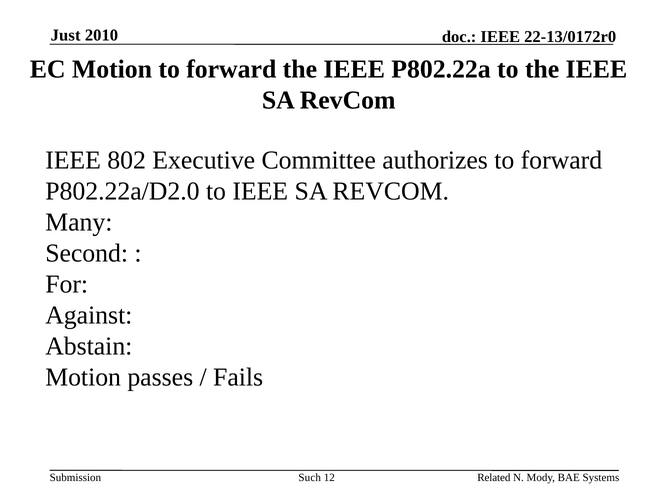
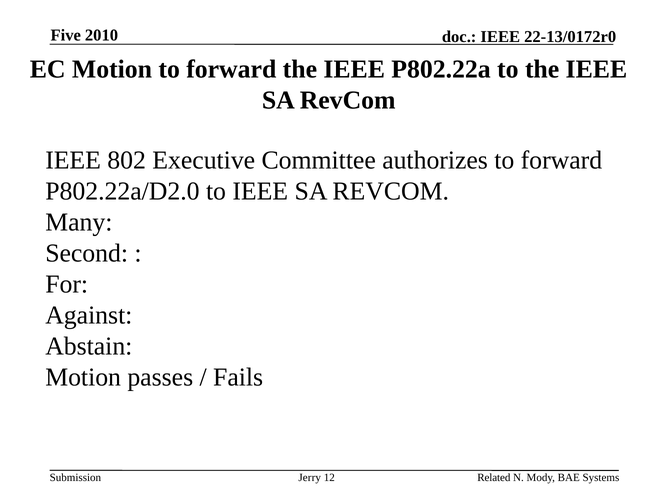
Just: Just -> Five
Such: Such -> Jerry
